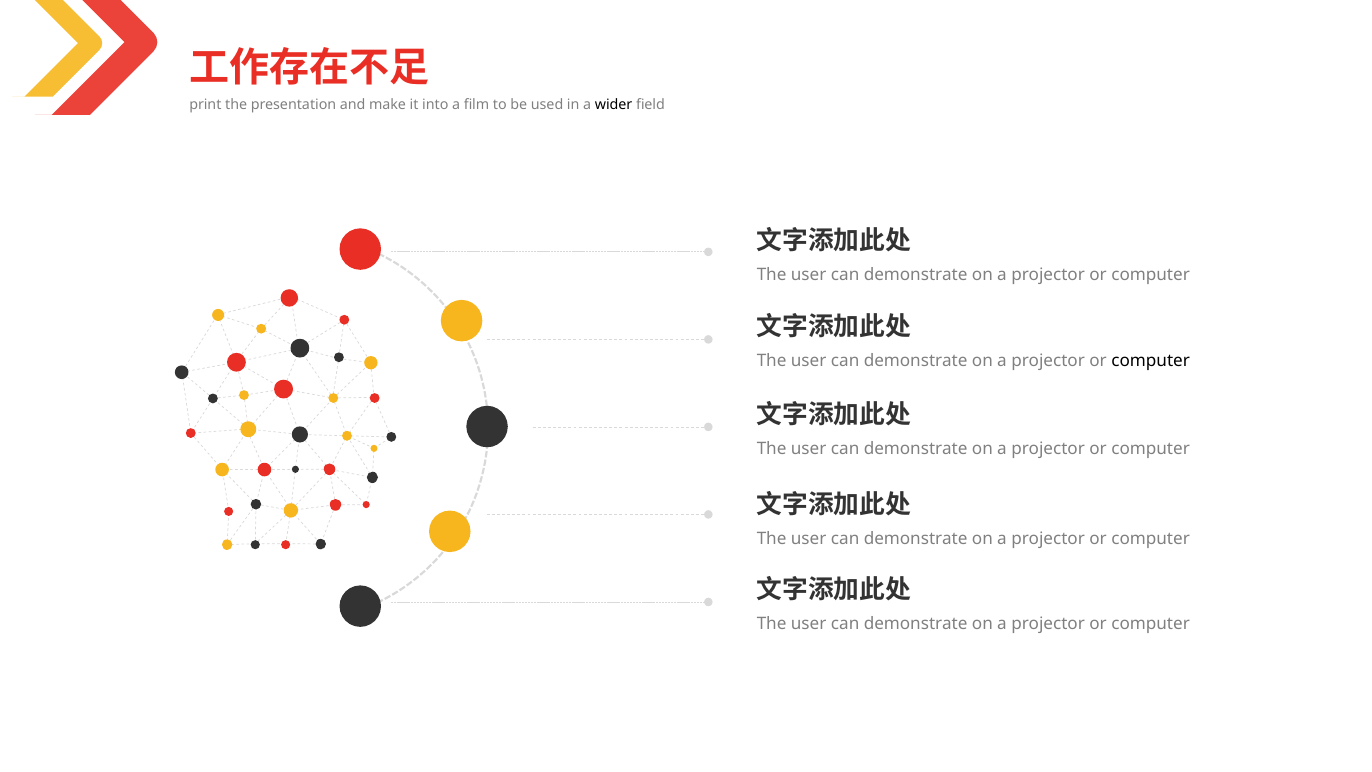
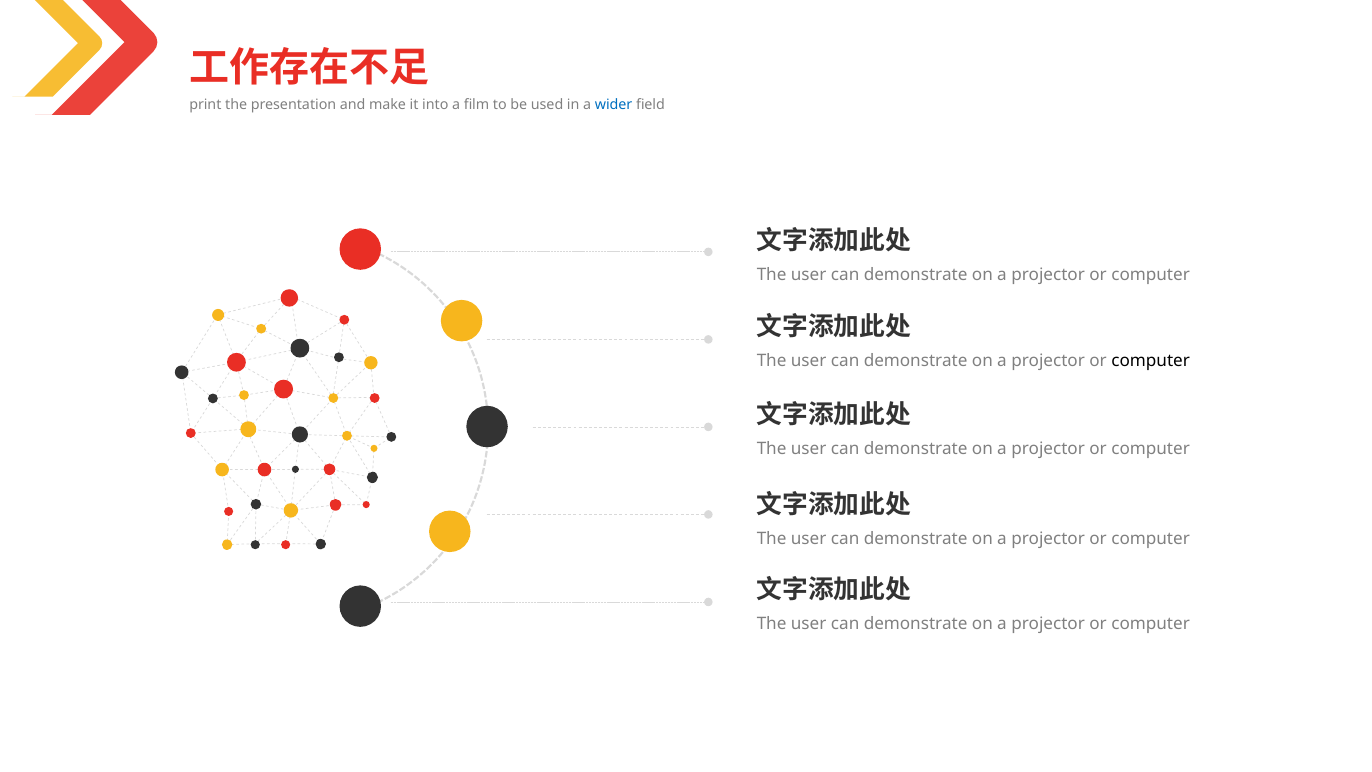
wider colour: black -> blue
